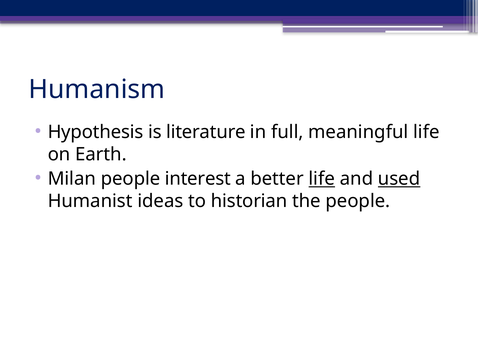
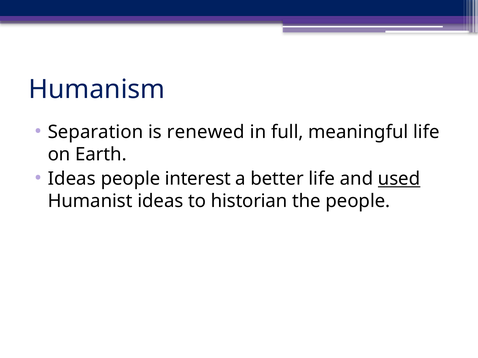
Hypothesis: Hypothesis -> Separation
literature: literature -> renewed
Milan at (72, 179): Milan -> Ideas
life at (322, 179) underline: present -> none
